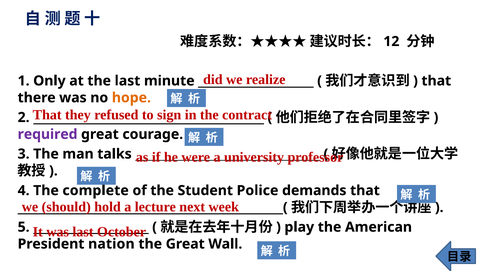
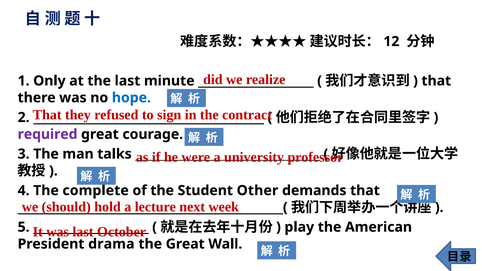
hope colour: orange -> blue
Police: Police -> Other
nation: nation -> drama
